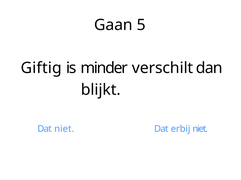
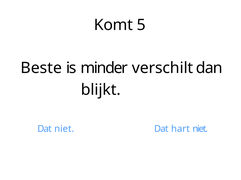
Gaan: Gaan -> Komt
Giftig: Giftig -> Beste
erbĳ: erbĳ -> hart
